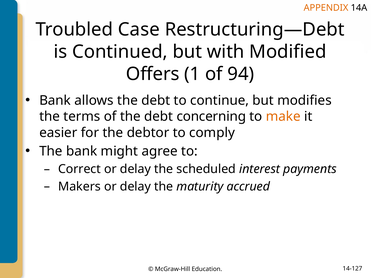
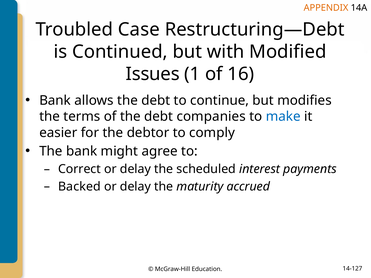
Offers: Offers -> Issues
94: 94 -> 16
concerning: concerning -> companies
make colour: orange -> blue
Makers: Makers -> Backed
